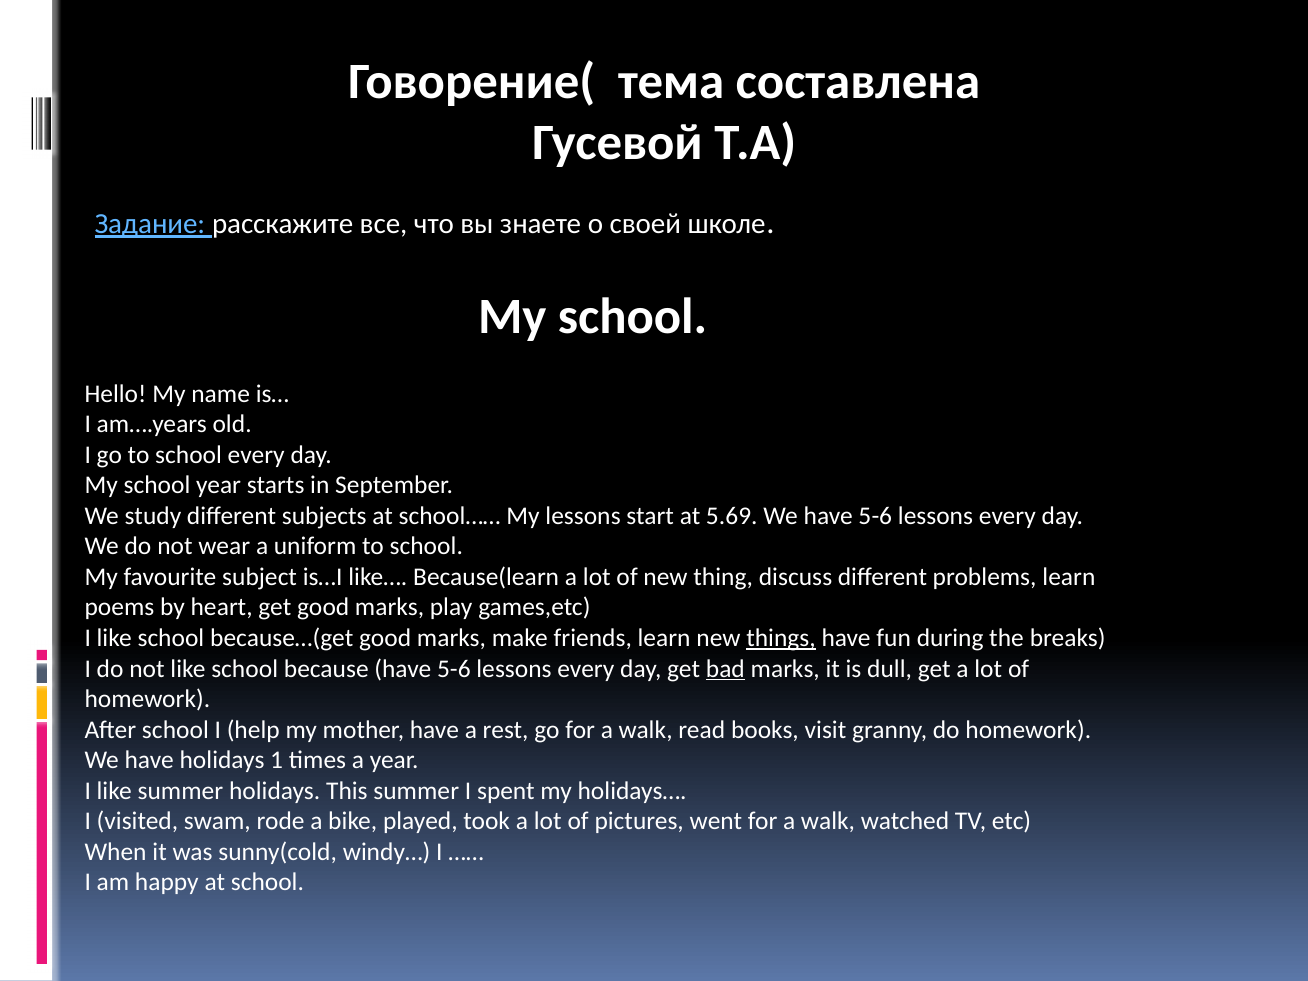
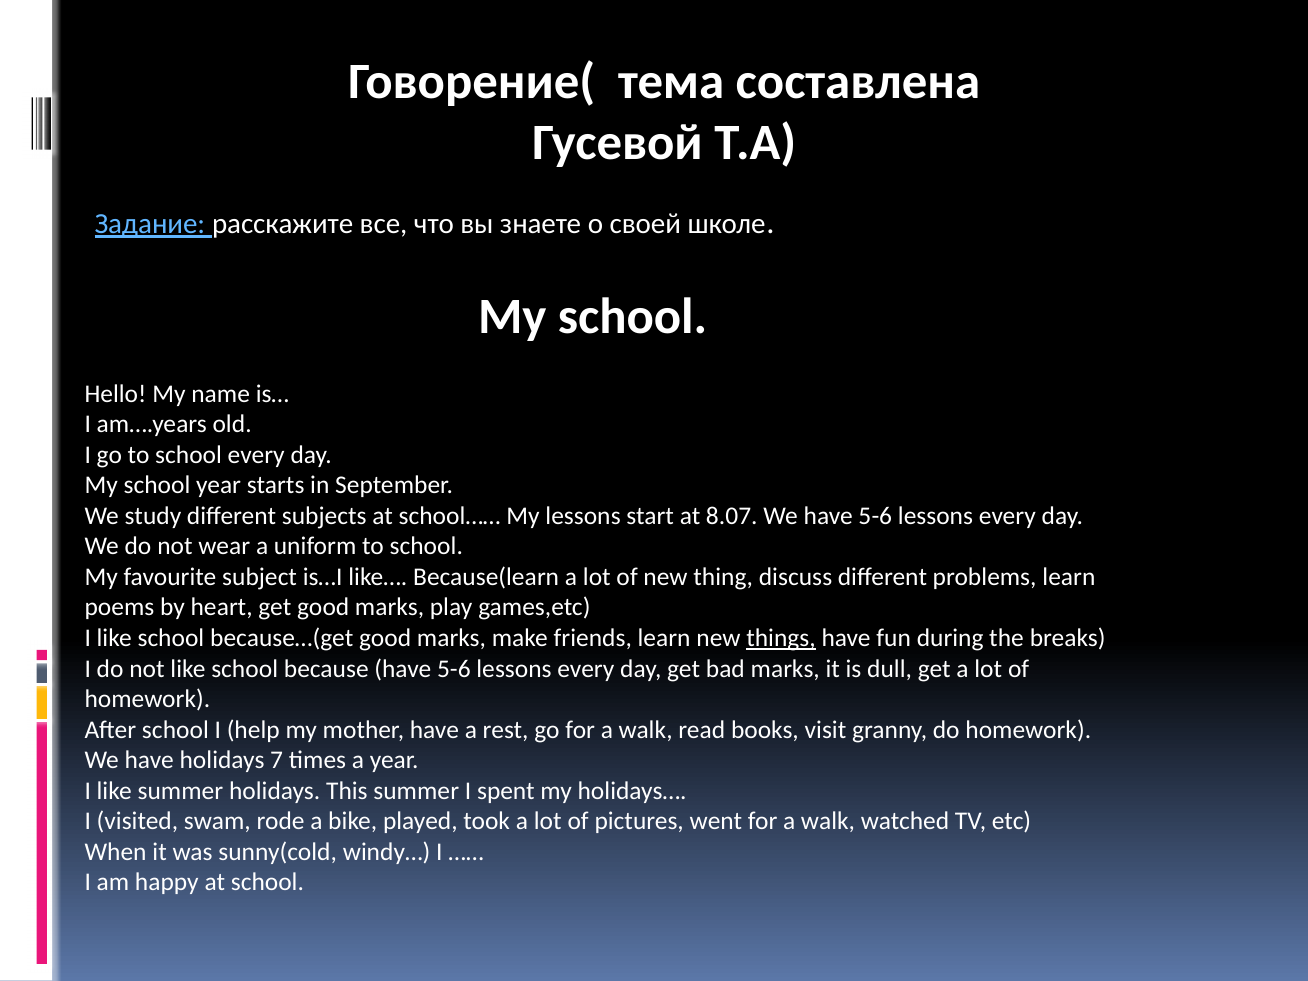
5.69: 5.69 -> 8.07
bad underline: present -> none
1: 1 -> 7
